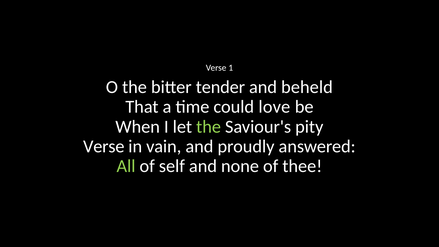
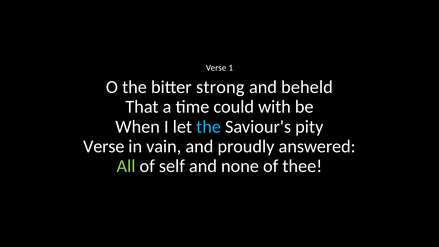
tender: tender -> strong
love: love -> with
the at (209, 127) colour: light green -> light blue
